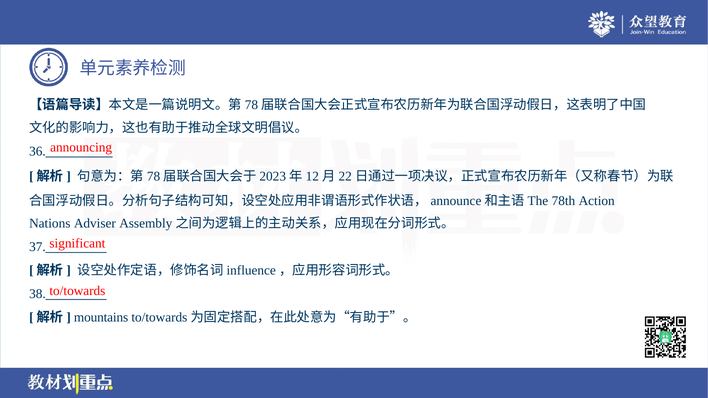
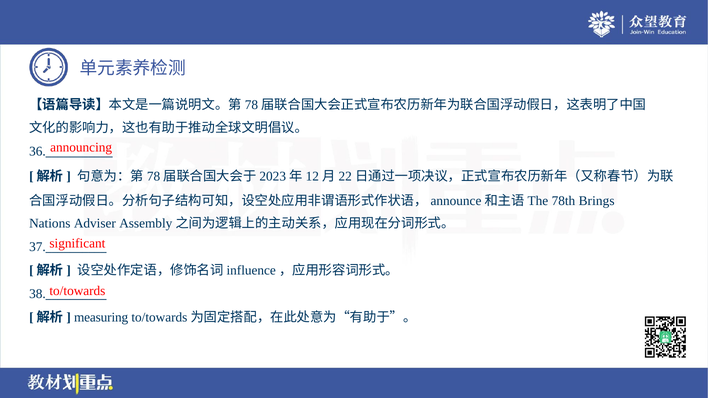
Action: Action -> Brings
mountains: mountains -> measuring
